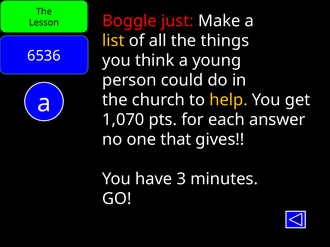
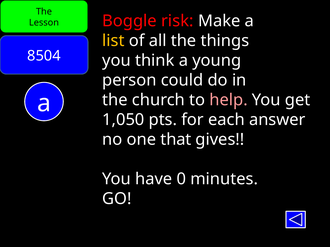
just: just -> risk
6536: 6536 -> 8504
help colour: yellow -> pink
1,070: 1,070 -> 1,050
3: 3 -> 0
